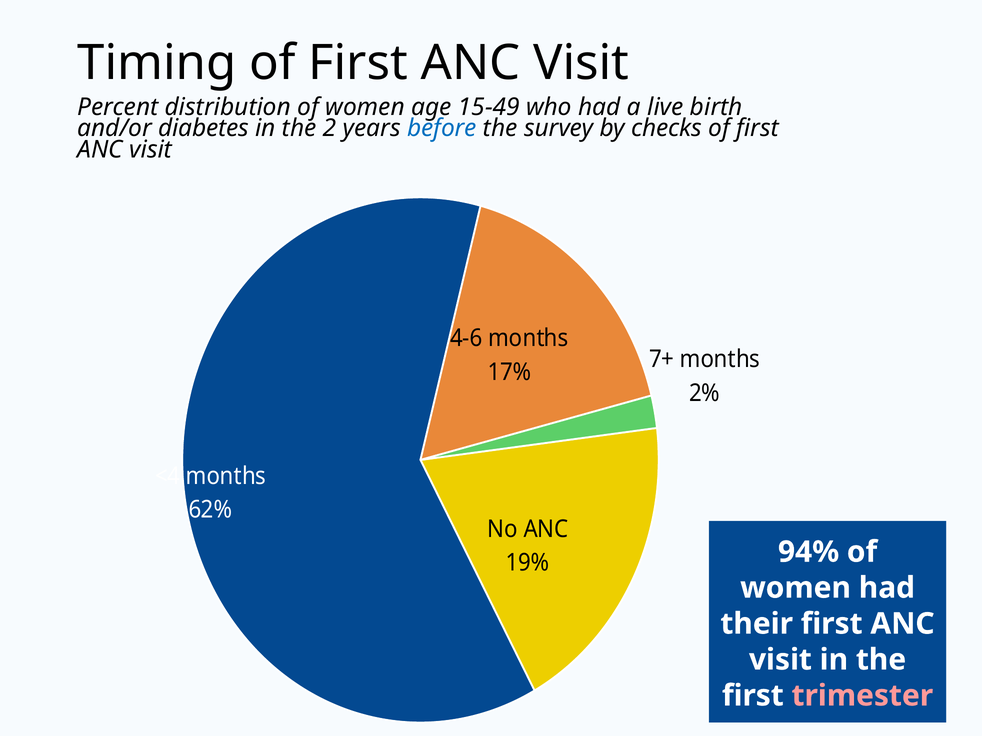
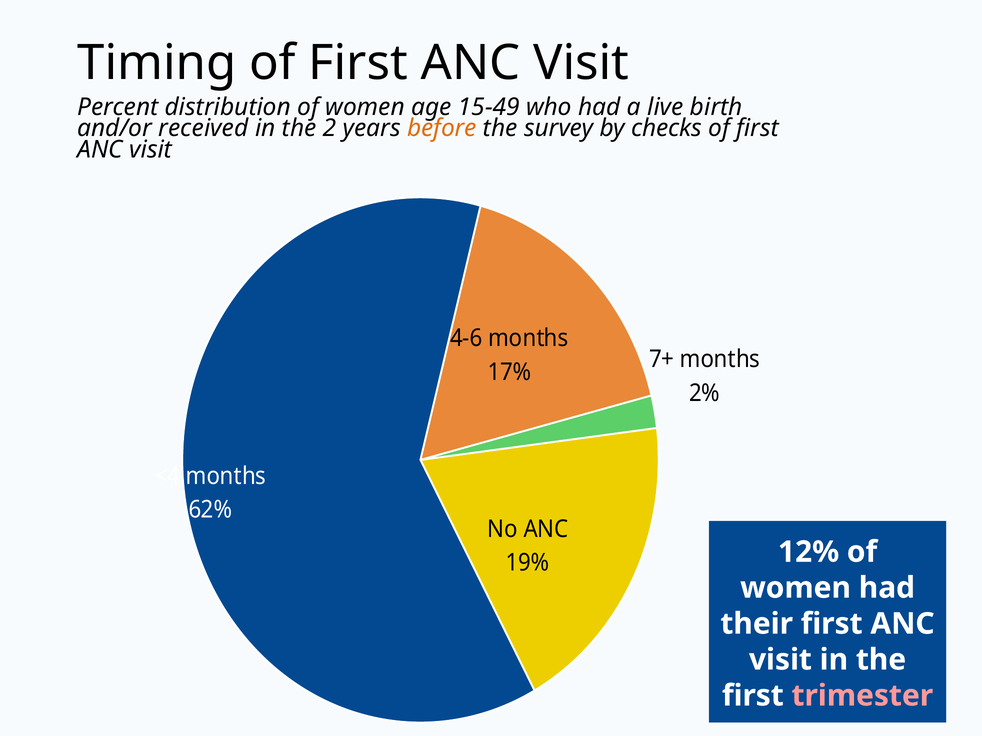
diabetes: diabetes -> received
before colour: blue -> orange
94%: 94% -> 12%
